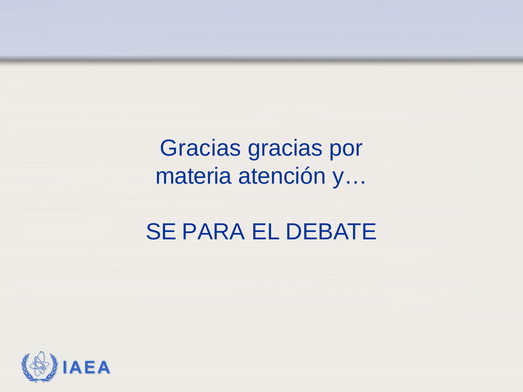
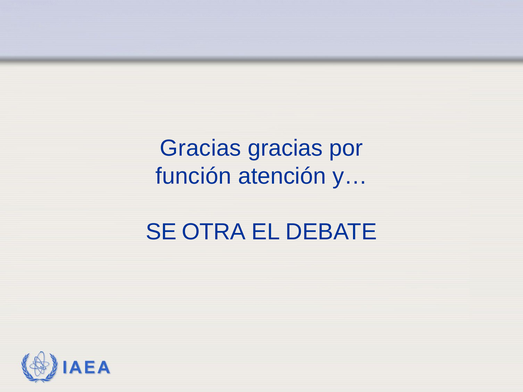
materia: materia -> función
PARA: PARA -> OTRA
